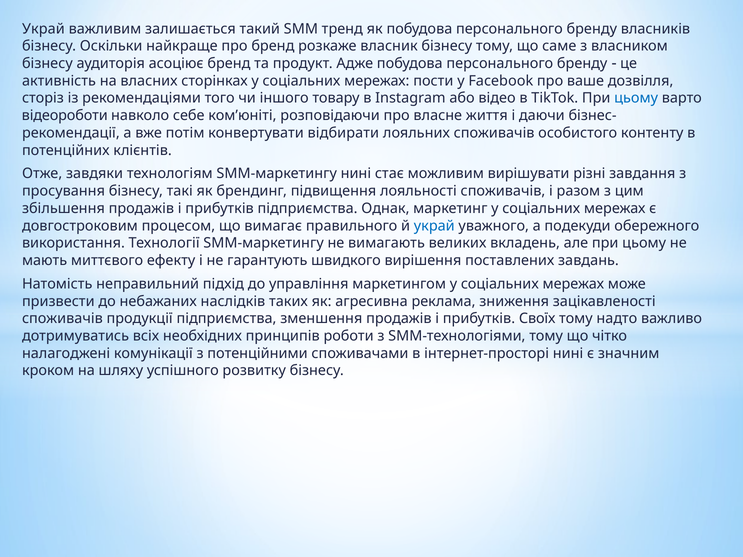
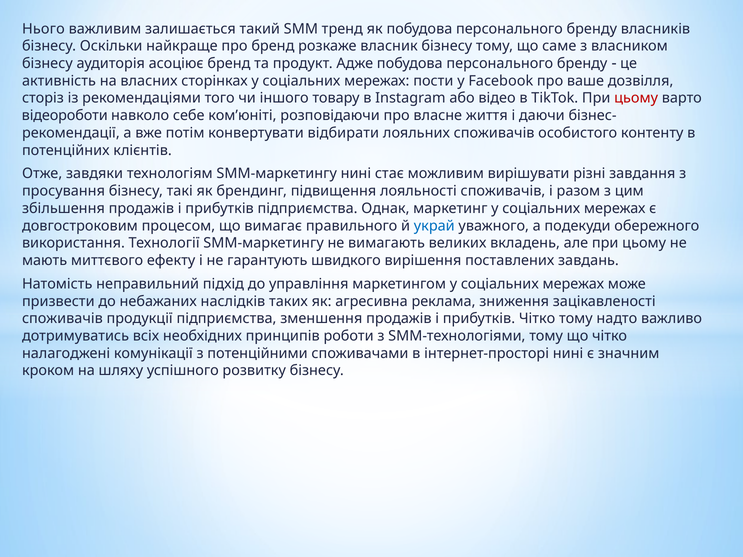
Украй at (43, 29): Украй -> Нього
цьому at (636, 98) colour: blue -> red
прибутків Своїх: Своїх -> Чітко
